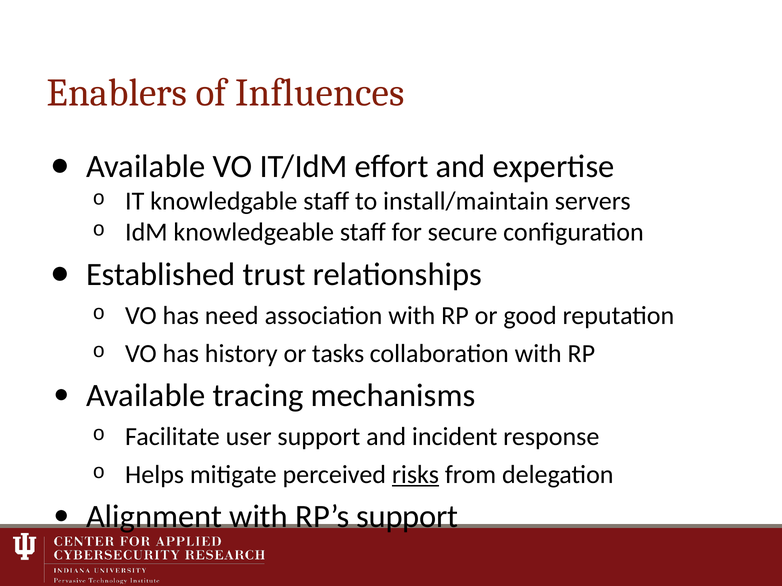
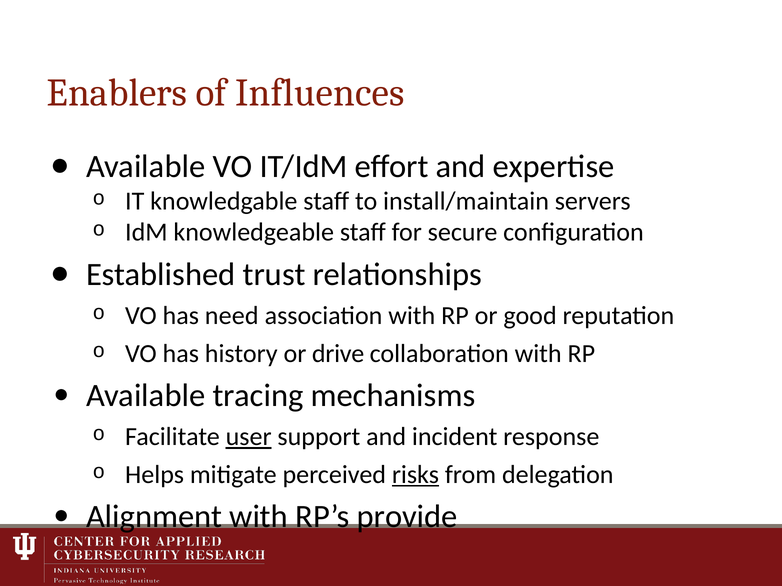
tasks: tasks -> drive
user underline: none -> present
RP’s support: support -> provide
